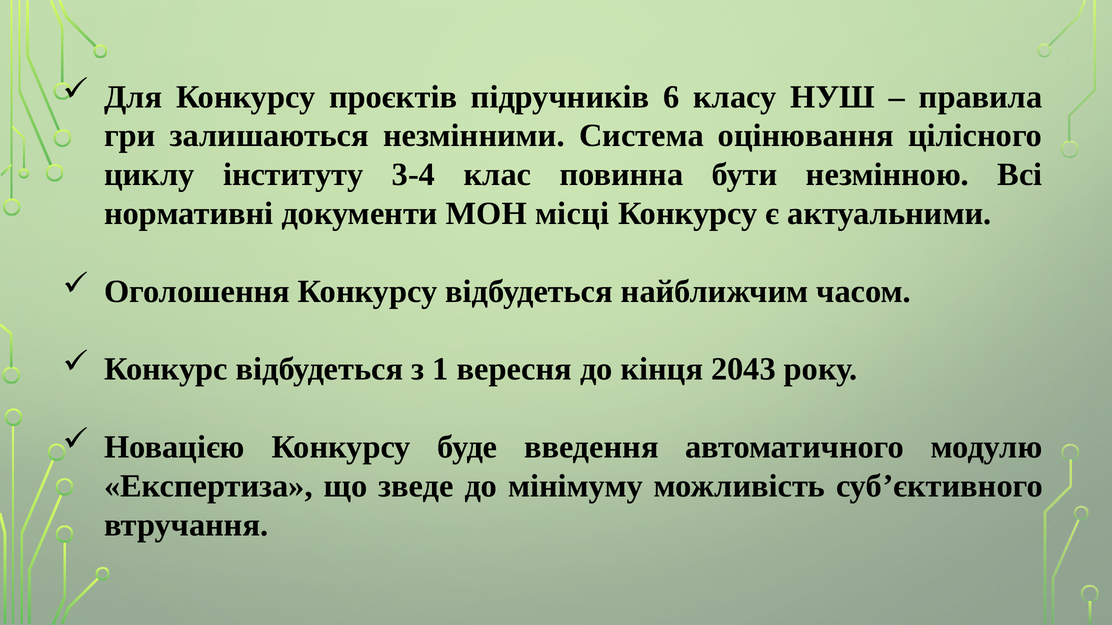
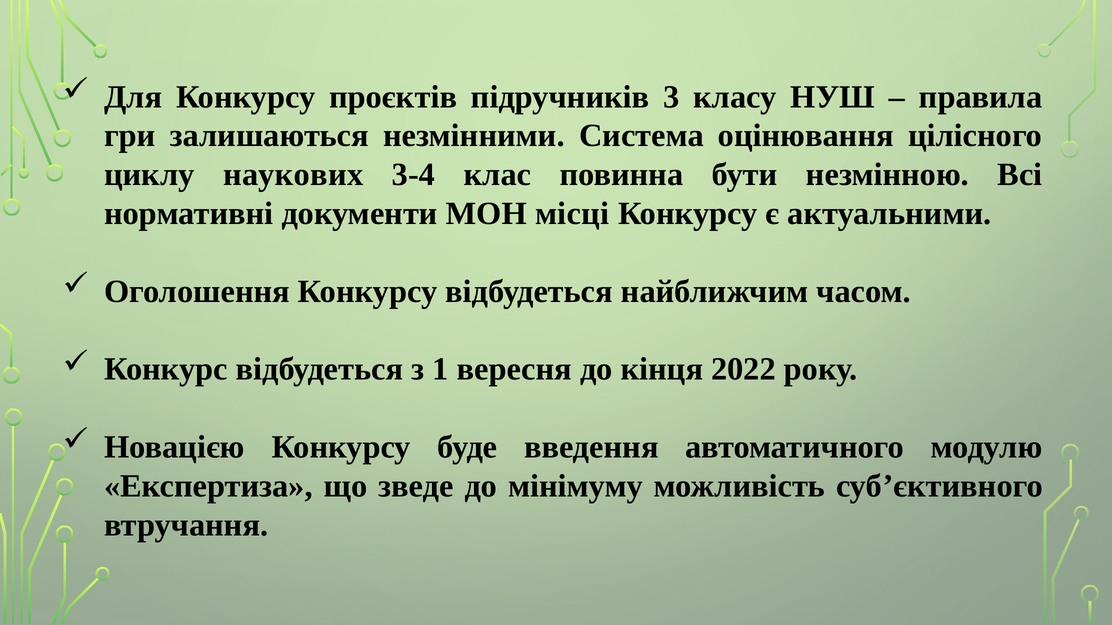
6: 6 -> 3
інституту: інституту -> наукових
2043: 2043 -> 2022
